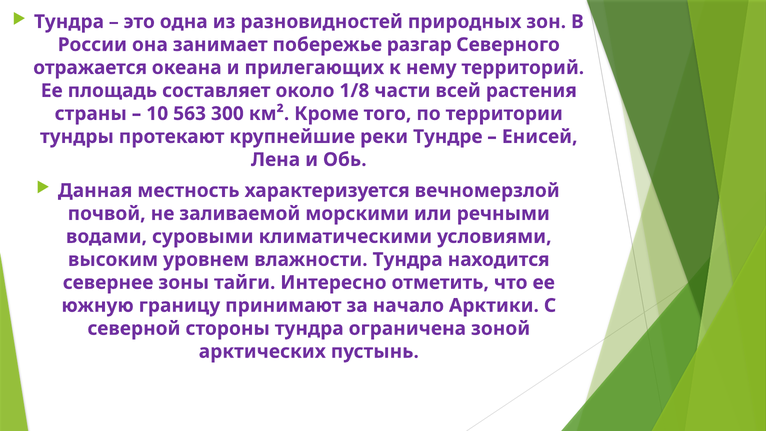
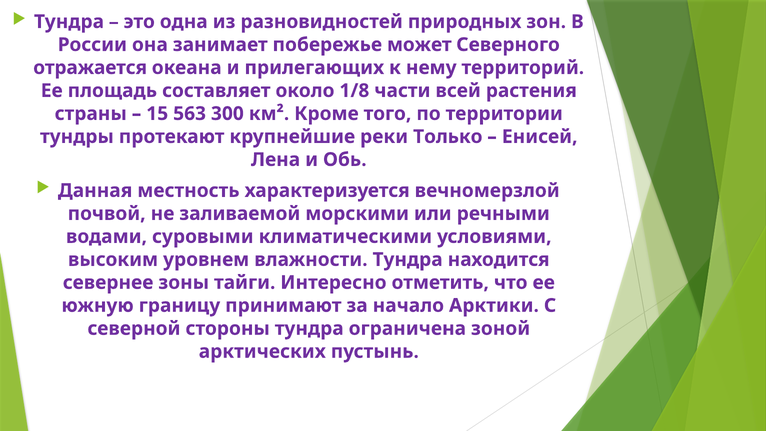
разгар: разгар -> может
10: 10 -> 15
Тундре: Тундре -> Только
